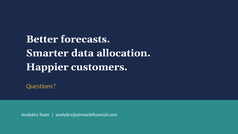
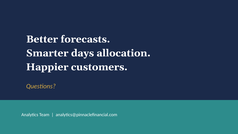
data: data -> days
